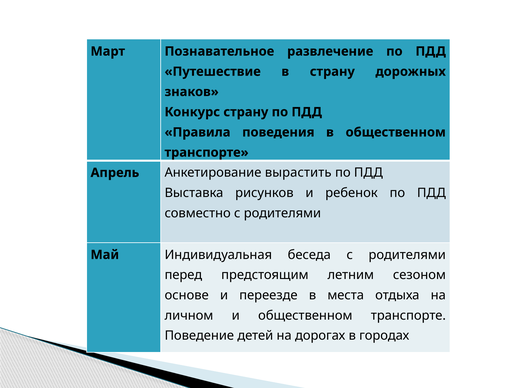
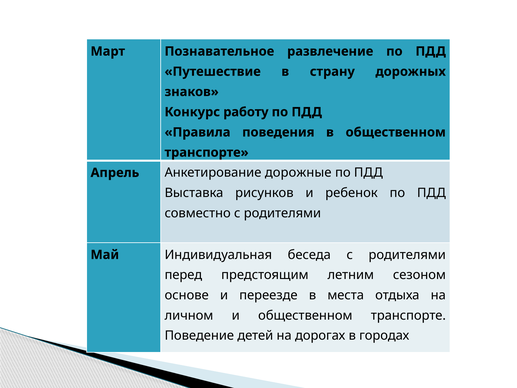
Конкурс страну: страну -> работу
вырастить: вырастить -> дорожные
